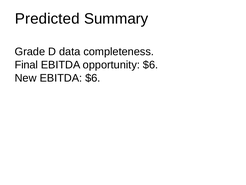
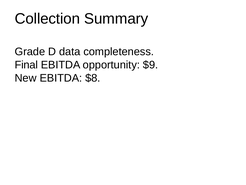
Predicted: Predicted -> Collection
opportunity $6: $6 -> $9
EBITDA $6: $6 -> $8
